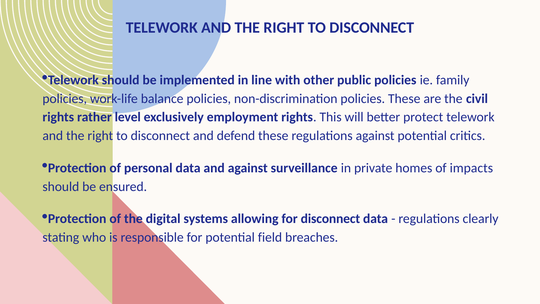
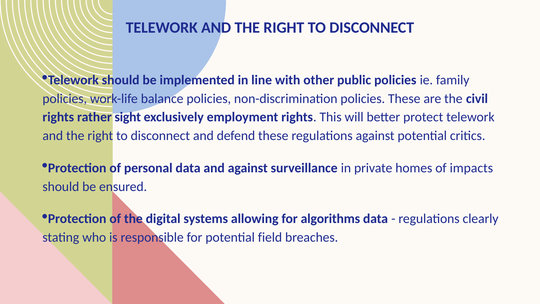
level: level -> sight
for disconnect: disconnect -> algorithms
